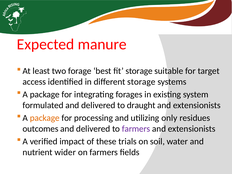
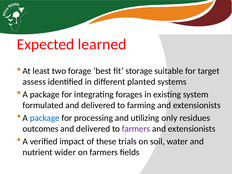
manure: manure -> learned
access: access -> assess
different storage: storage -> planted
draught: draught -> farming
package at (45, 118) colour: orange -> blue
